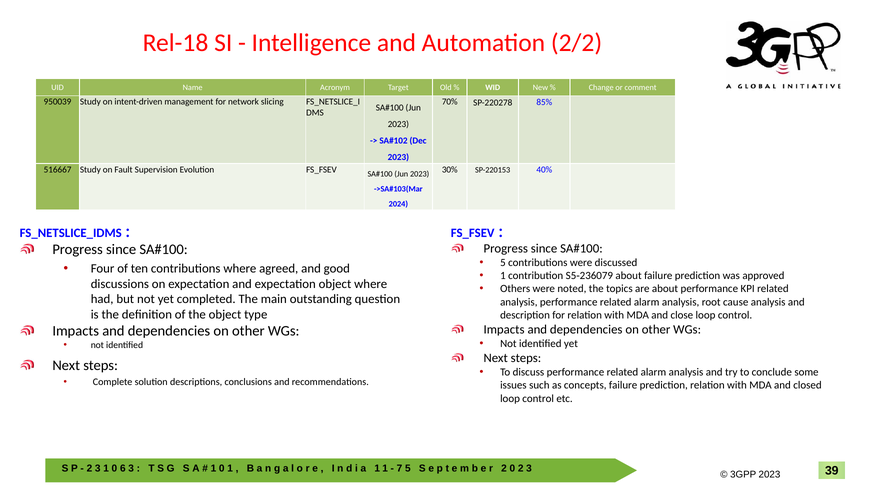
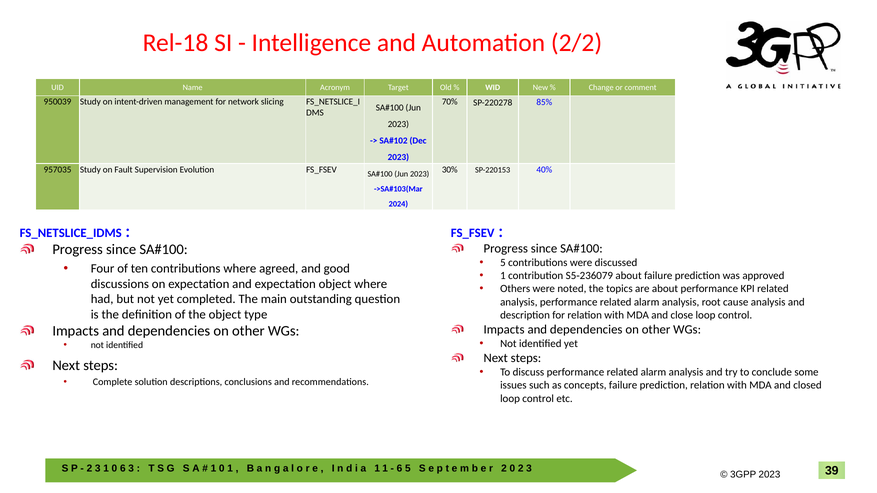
516667: 516667 -> 957035
7 at (400, 469): 7 -> 6
